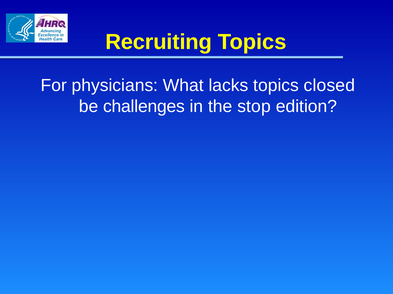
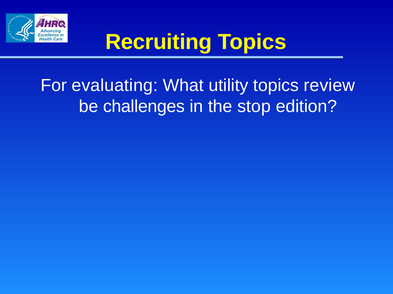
physicians: physicians -> evaluating
lacks: lacks -> utility
closed: closed -> review
